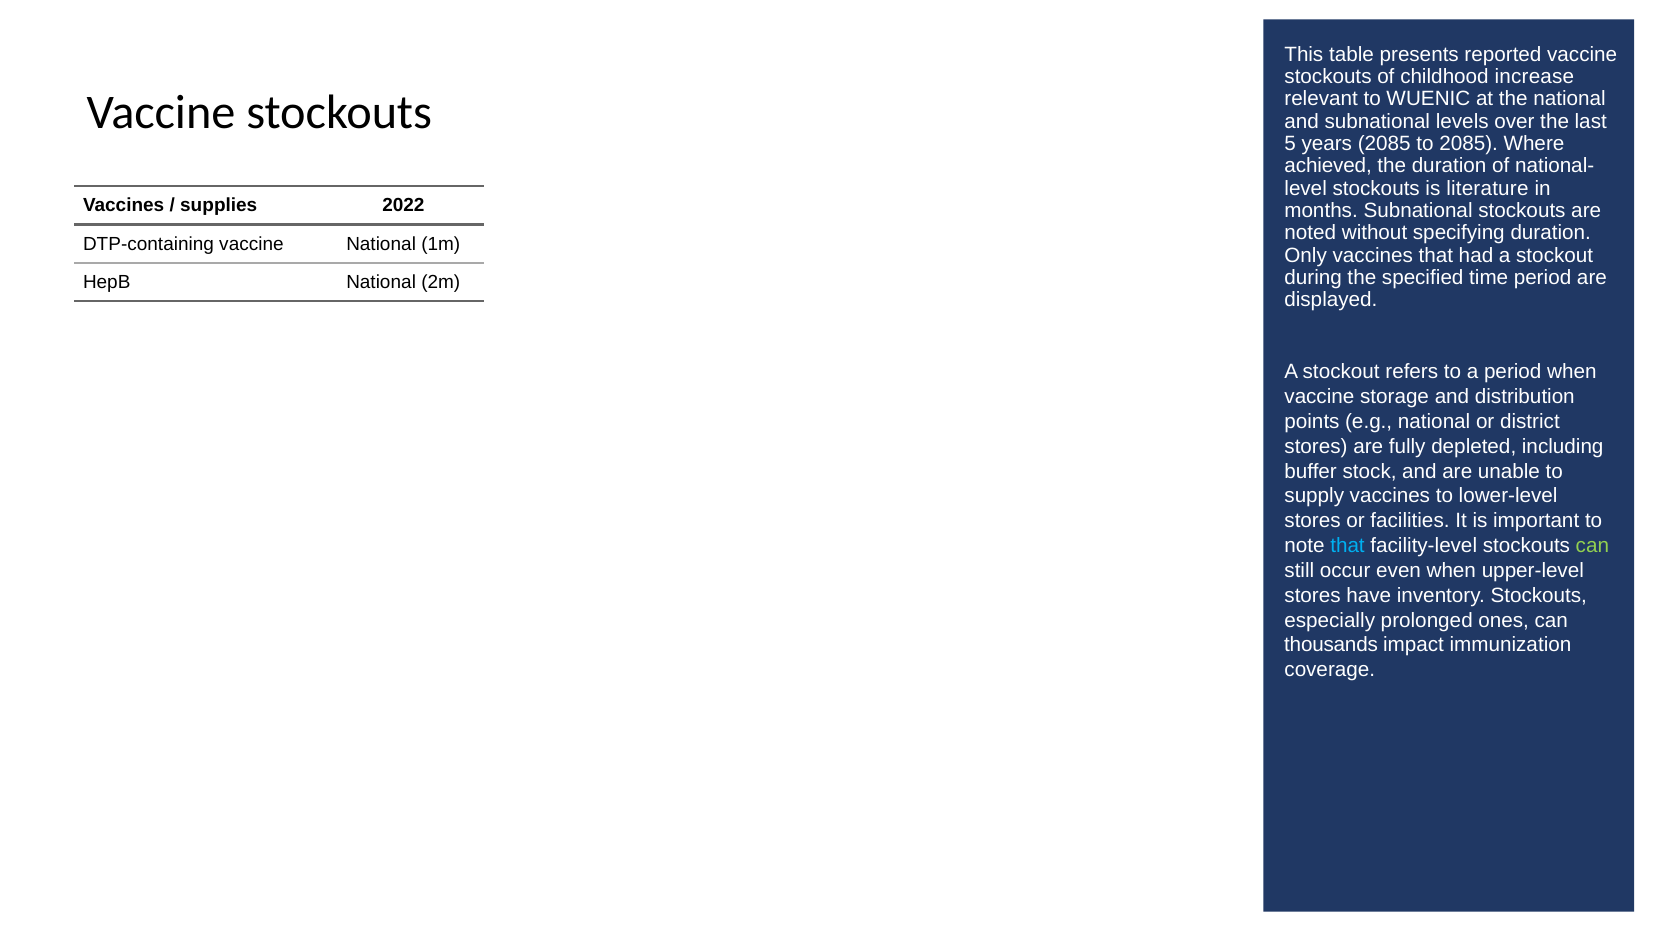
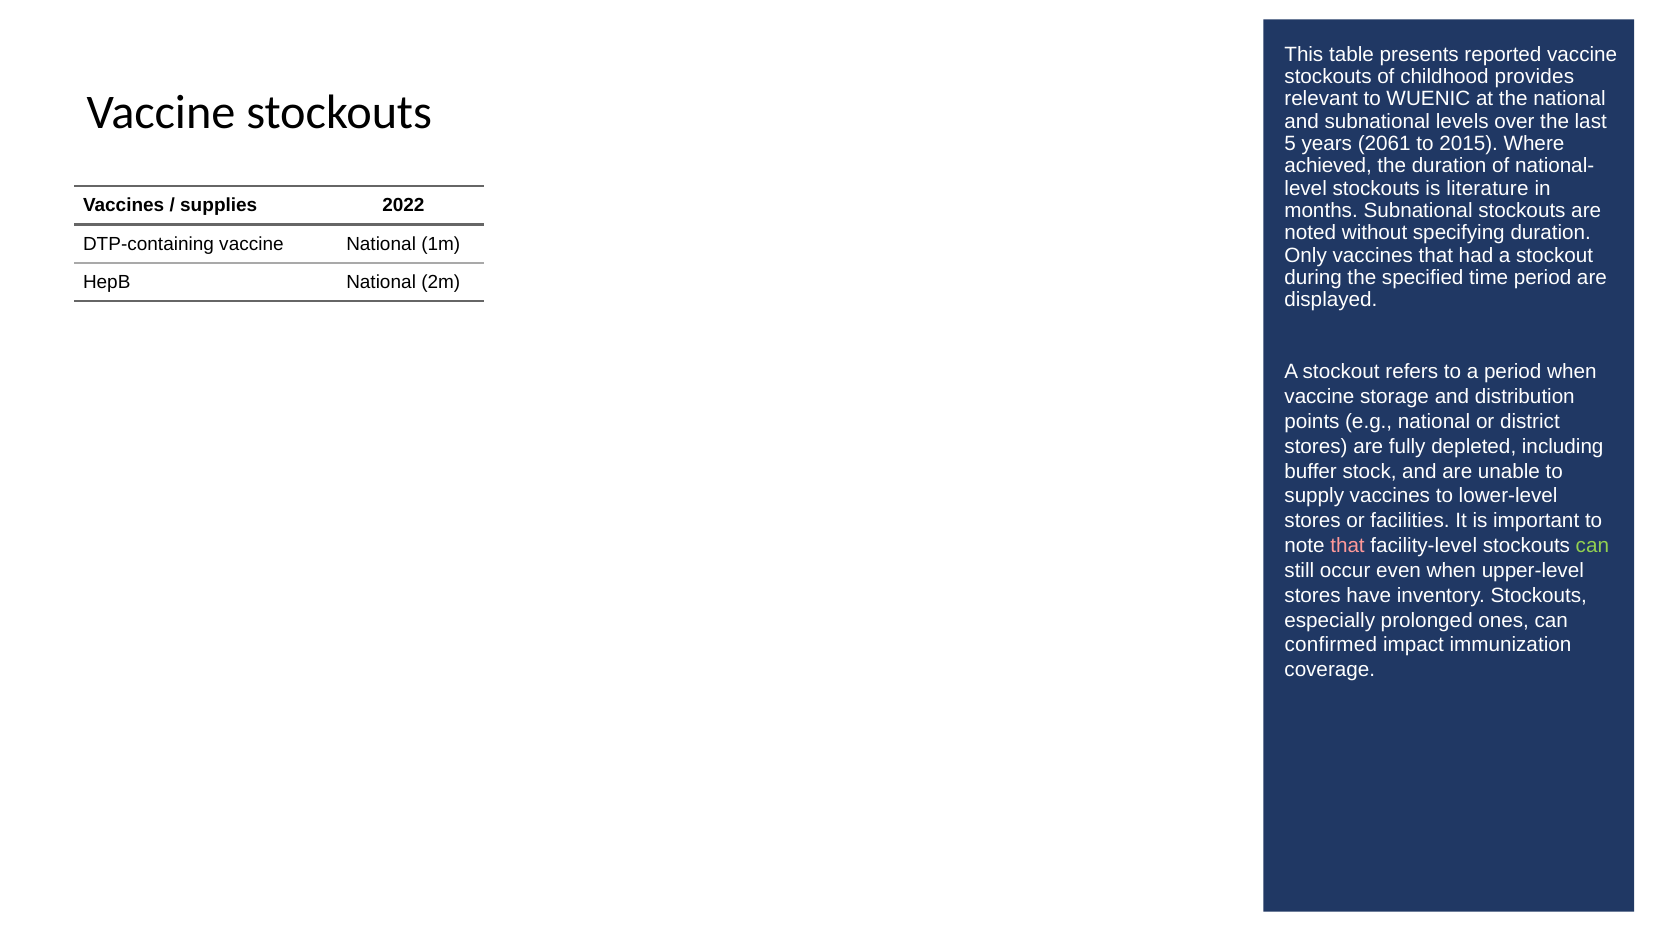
increase: increase -> provides
years 2085: 2085 -> 2061
to 2085: 2085 -> 2015
that at (1348, 546) colour: light blue -> pink
thousands: thousands -> confirmed
